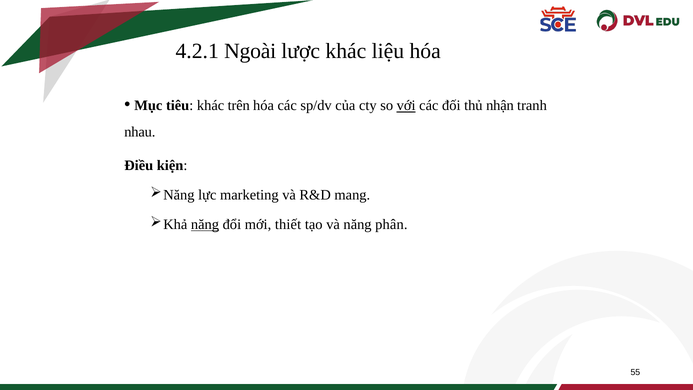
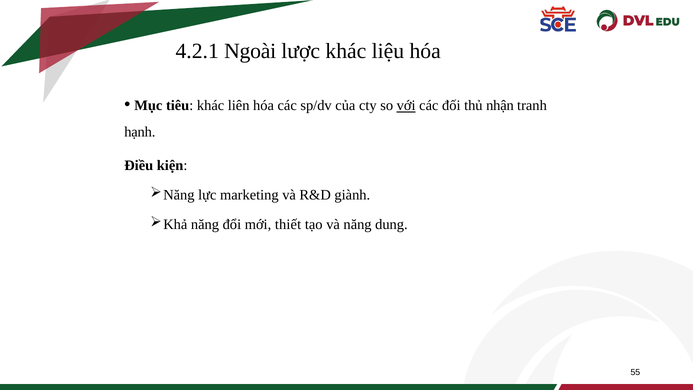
trên: trên -> liên
nhau: nhau -> hạnh
mang: mang -> giành
năng at (205, 224) underline: present -> none
phân: phân -> dung
